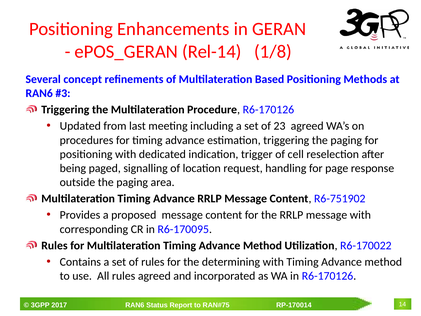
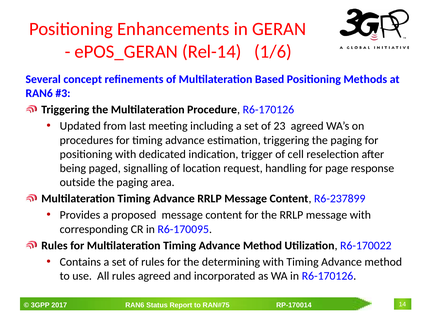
1/8: 1/8 -> 1/6
R6-751902: R6-751902 -> R6-237899
